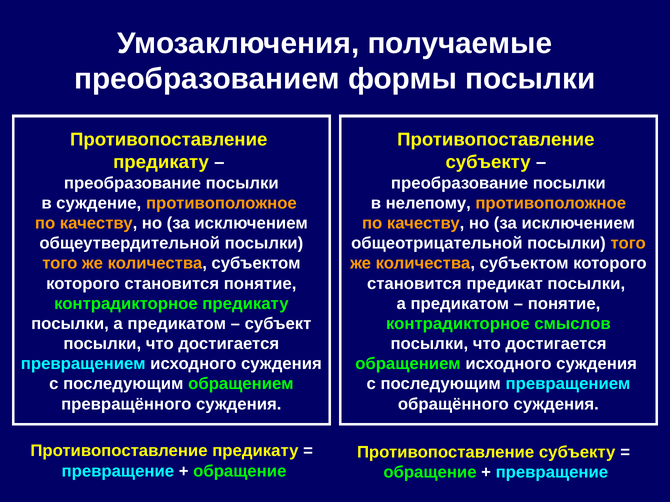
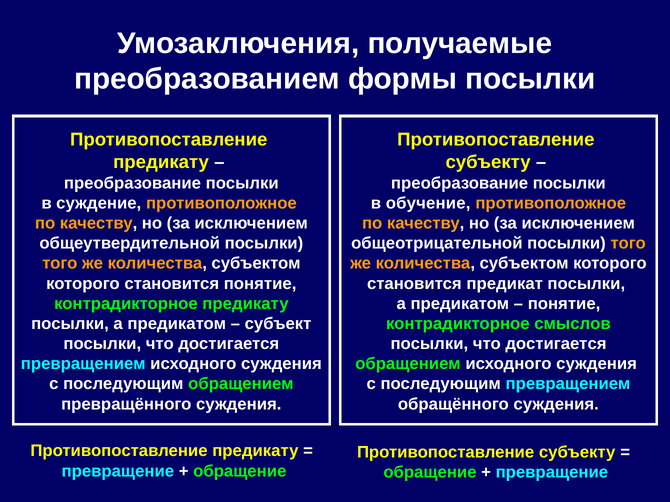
нелепому: нелепому -> обучение
